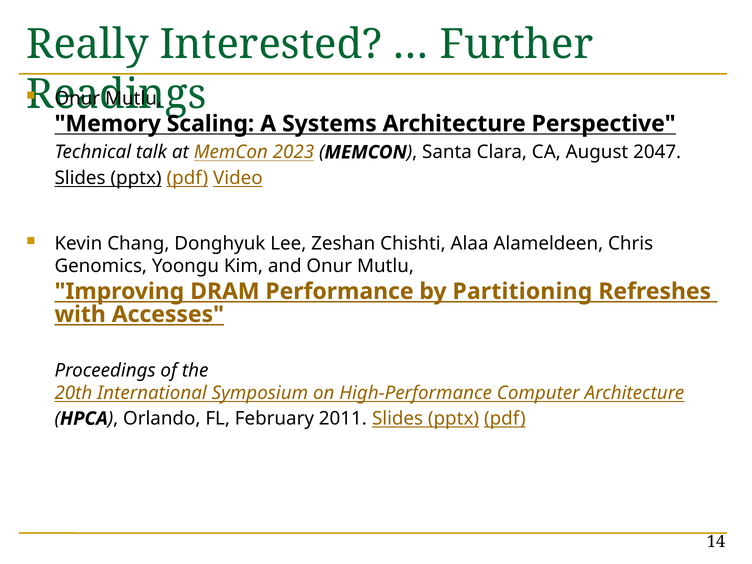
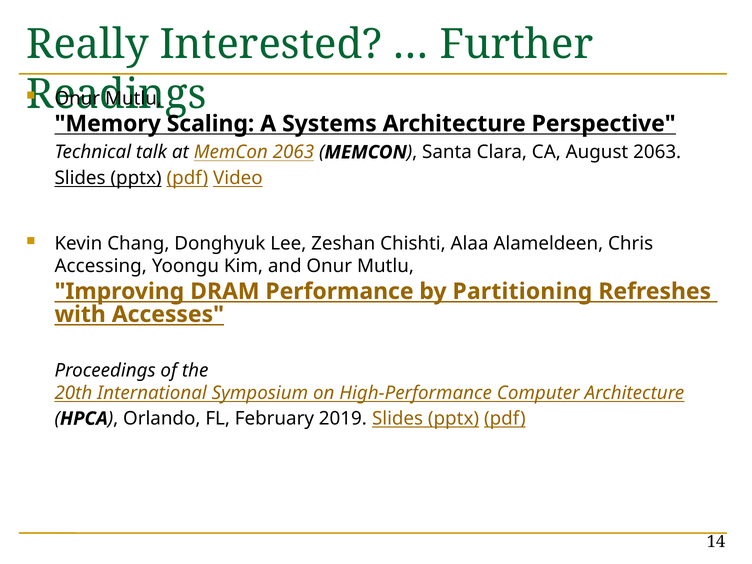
MemCon 2023: 2023 -> 2063
August 2047: 2047 -> 2063
Genomics: Genomics -> Accessing
2011: 2011 -> 2019
